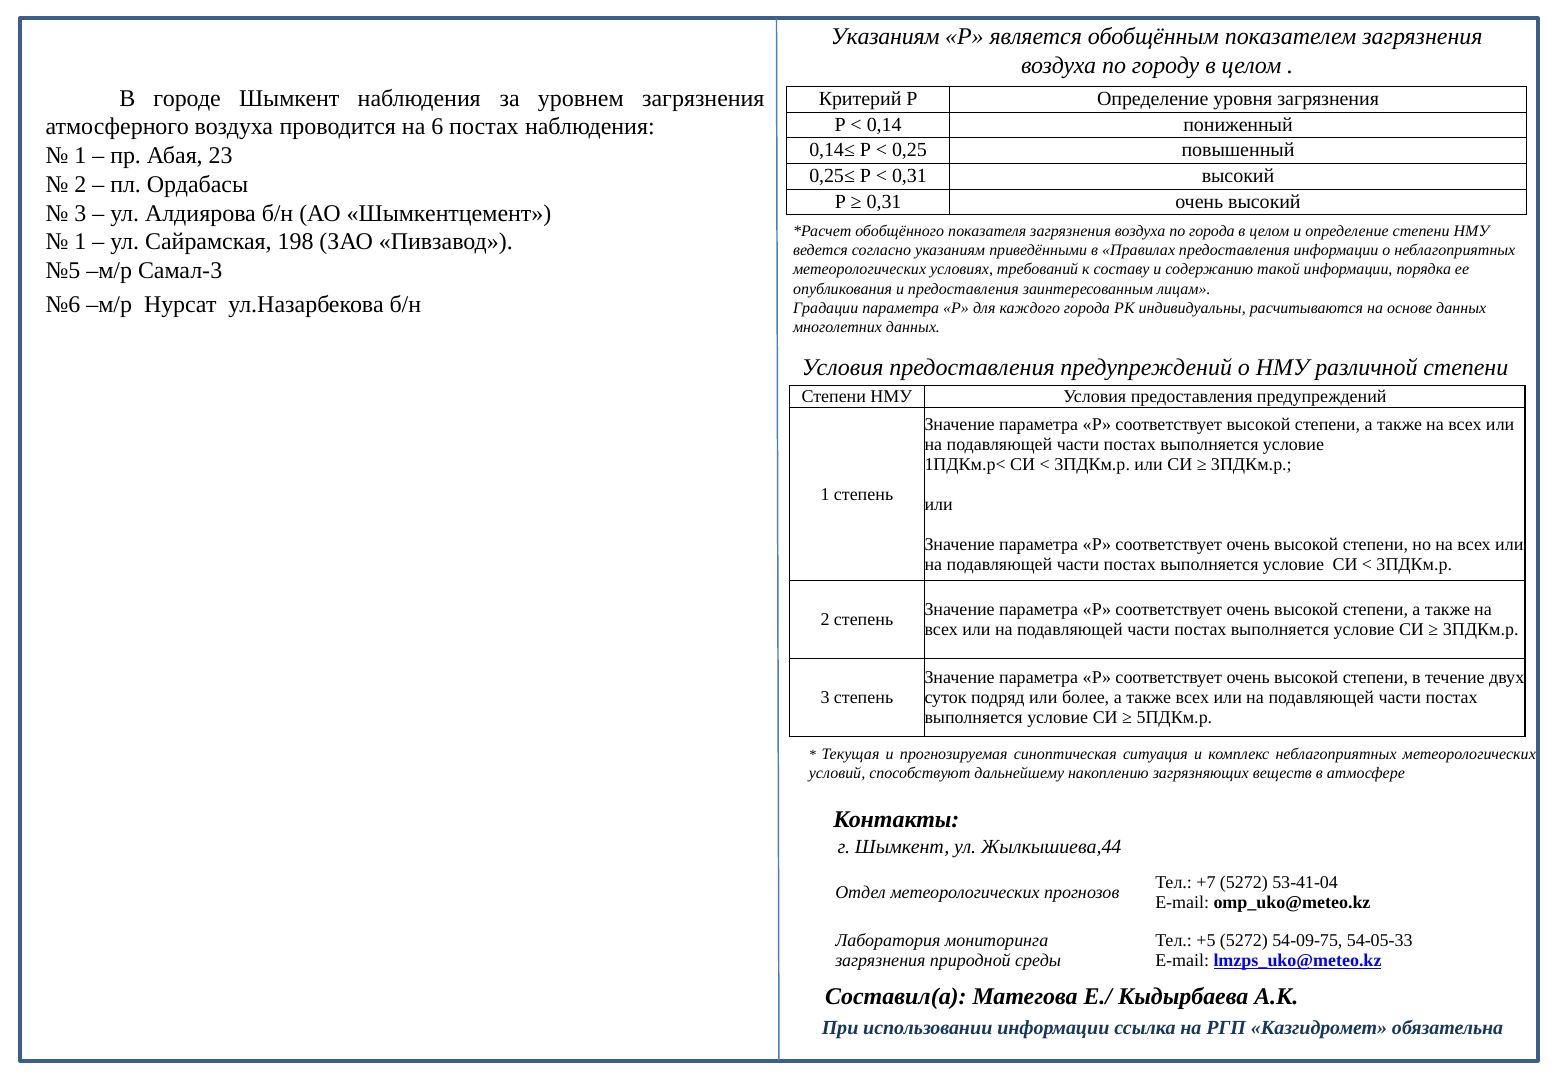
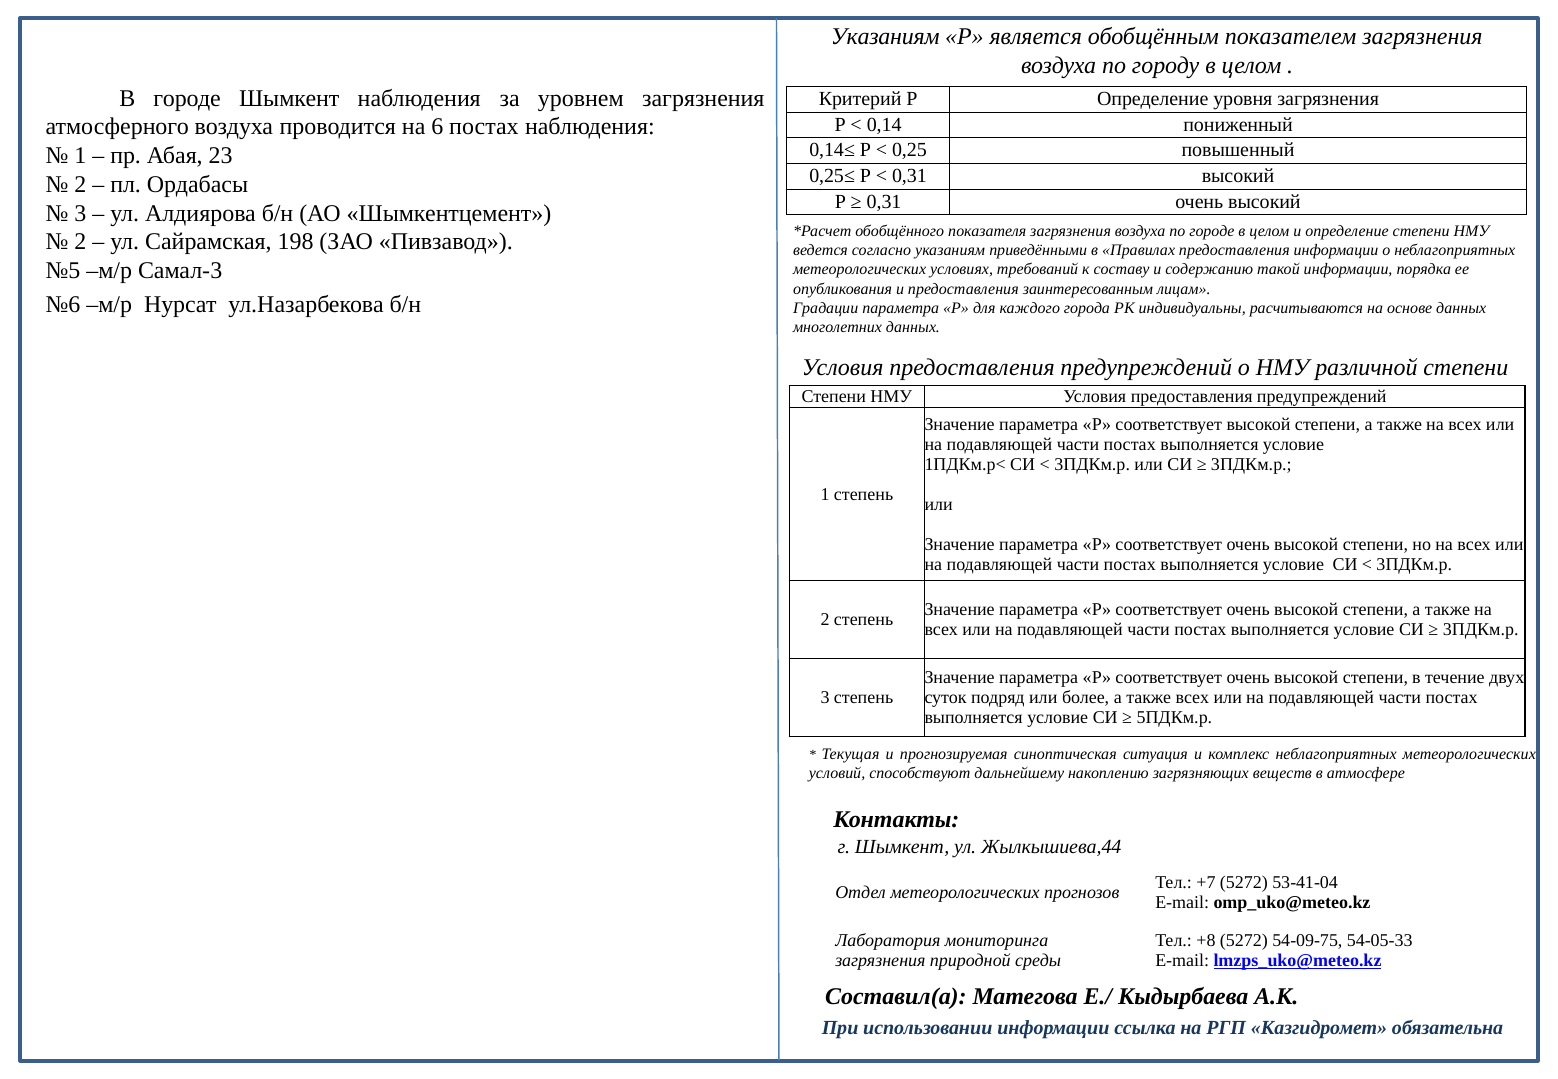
по города: города -> городе
1 at (80, 242): 1 -> 2
+5: +5 -> +8
